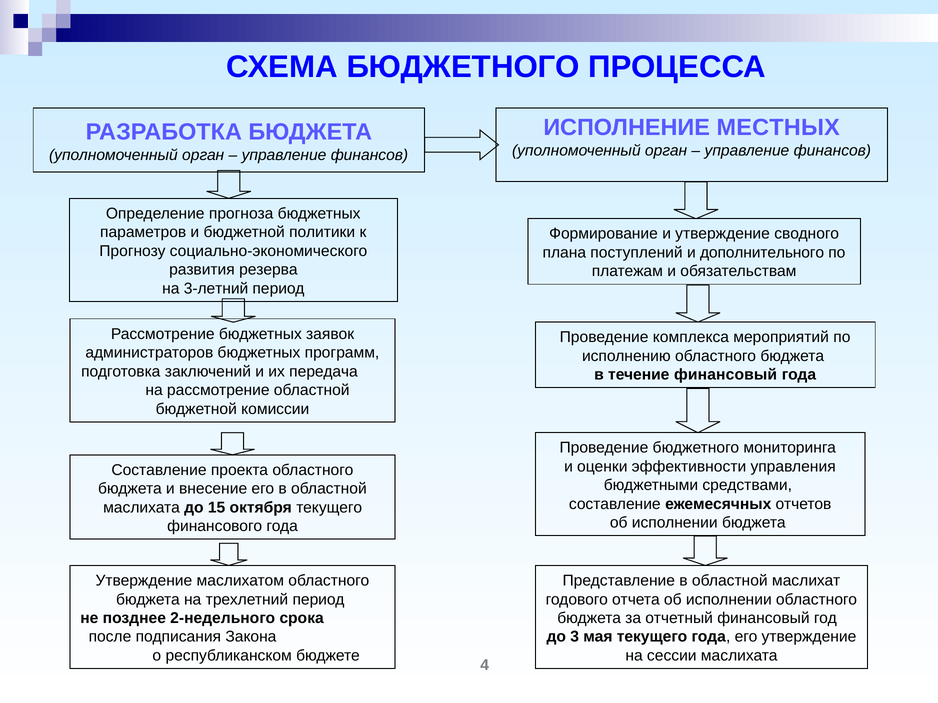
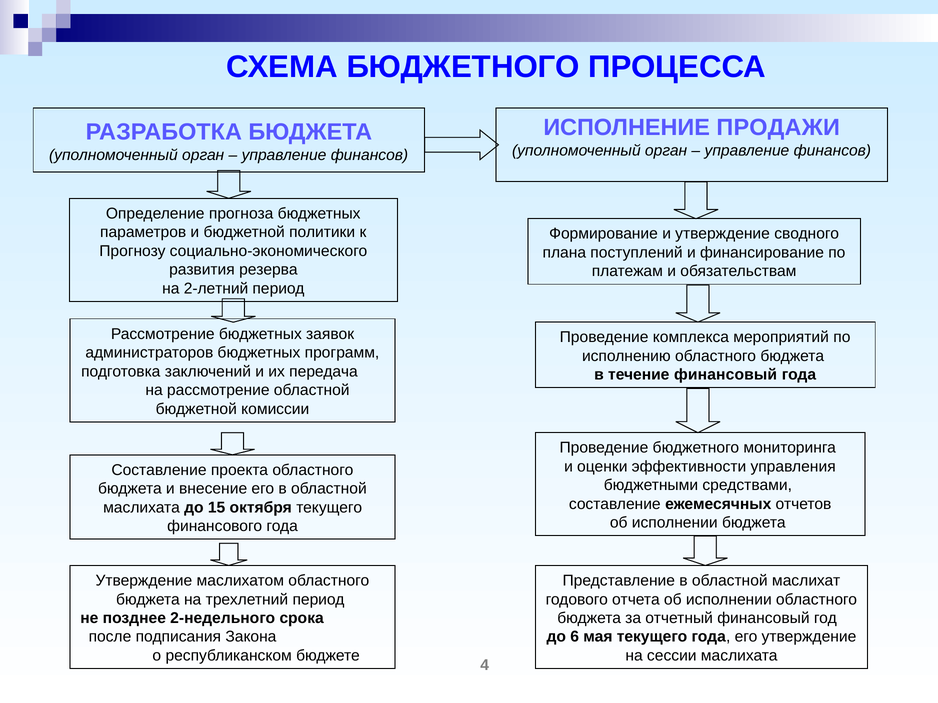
МЕСТНЫХ: МЕСТНЫХ -> ПРОДАЖИ
дополнительного: дополнительного -> финансирование
3-летний: 3-летний -> 2-летний
3: 3 -> 6
